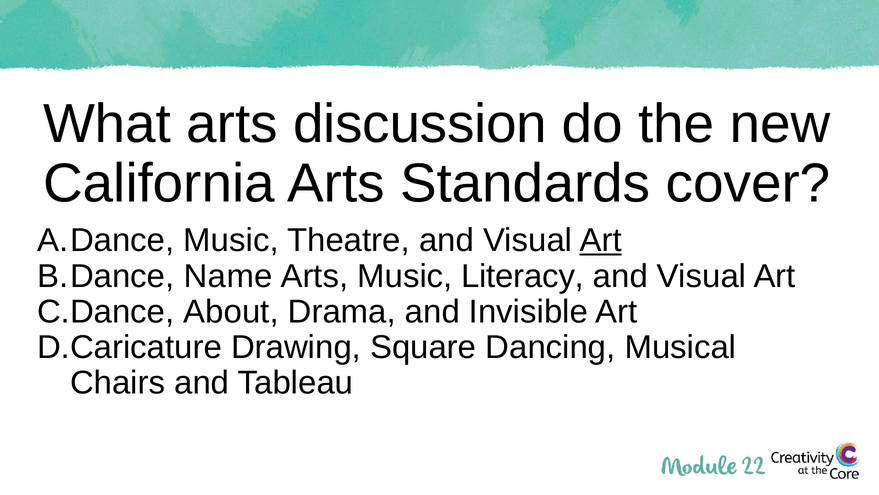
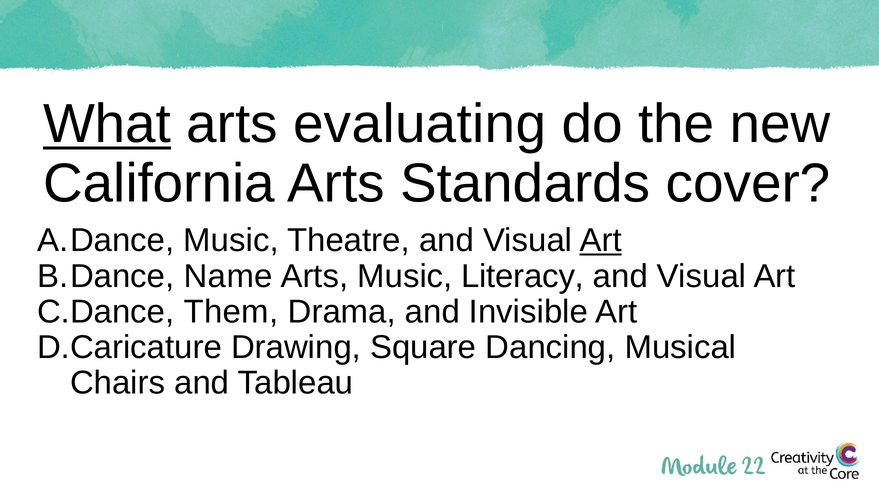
What underline: none -> present
discussion: discussion -> evaluating
About: About -> Them
